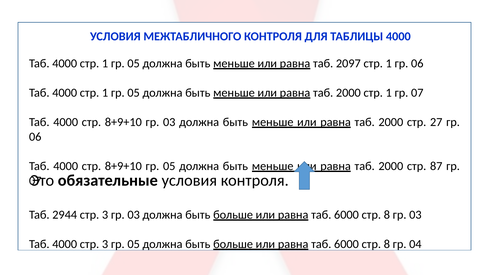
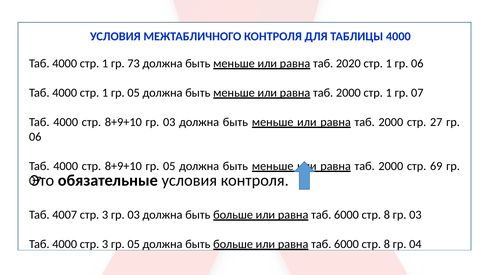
05 at (134, 63): 05 -> 73
2097: 2097 -> 2020
87: 87 -> 69
2944: 2944 -> 4007
